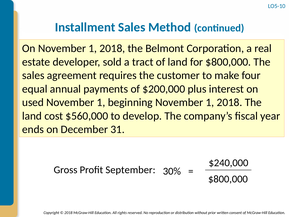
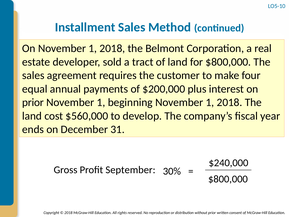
used at (33, 102): used -> prior
